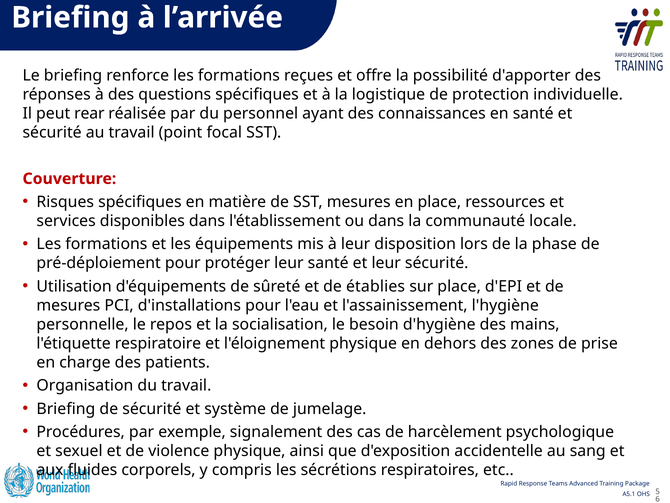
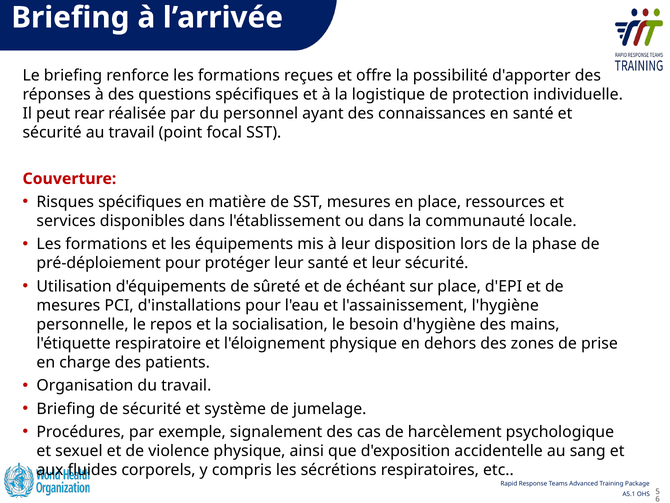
établies: établies -> échéant
